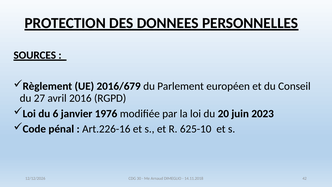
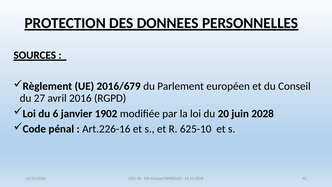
1976: 1976 -> 1902
2023: 2023 -> 2028
